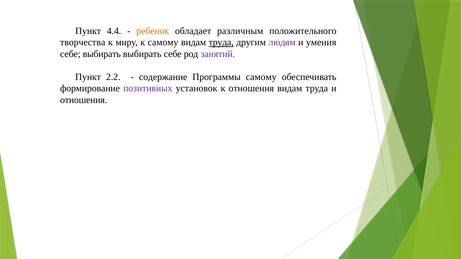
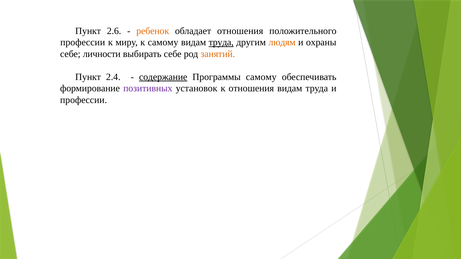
4.4: 4.4 -> 2.6
обладает различным: различным -> отношения
творчества at (83, 42): творчества -> профессии
людям colour: purple -> orange
умения: умения -> охраны
себе выбирать: выбирать -> личности
занятий colour: purple -> orange
2.2: 2.2 -> 2.4
содержание underline: none -> present
отношения at (84, 100): отношения -> профессии
